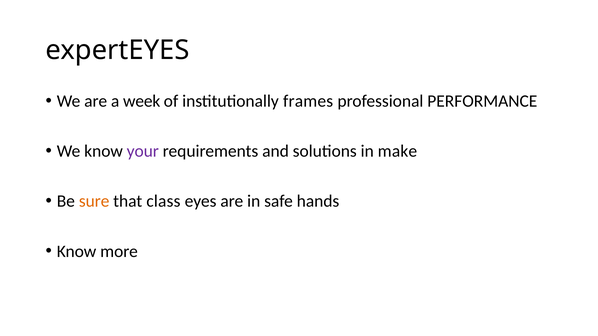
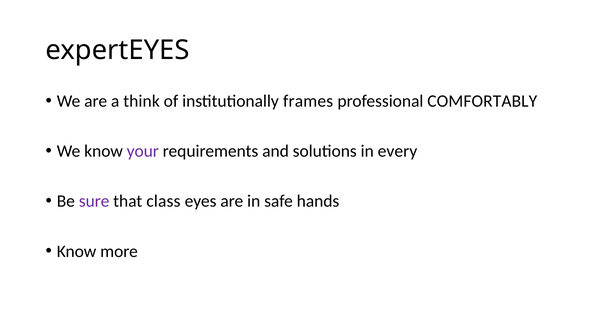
week: week -> think
PERFORMANCE: PERFORMANCE -> COMFORTABLY
make: make -> every
sure colour: orange -> purple
